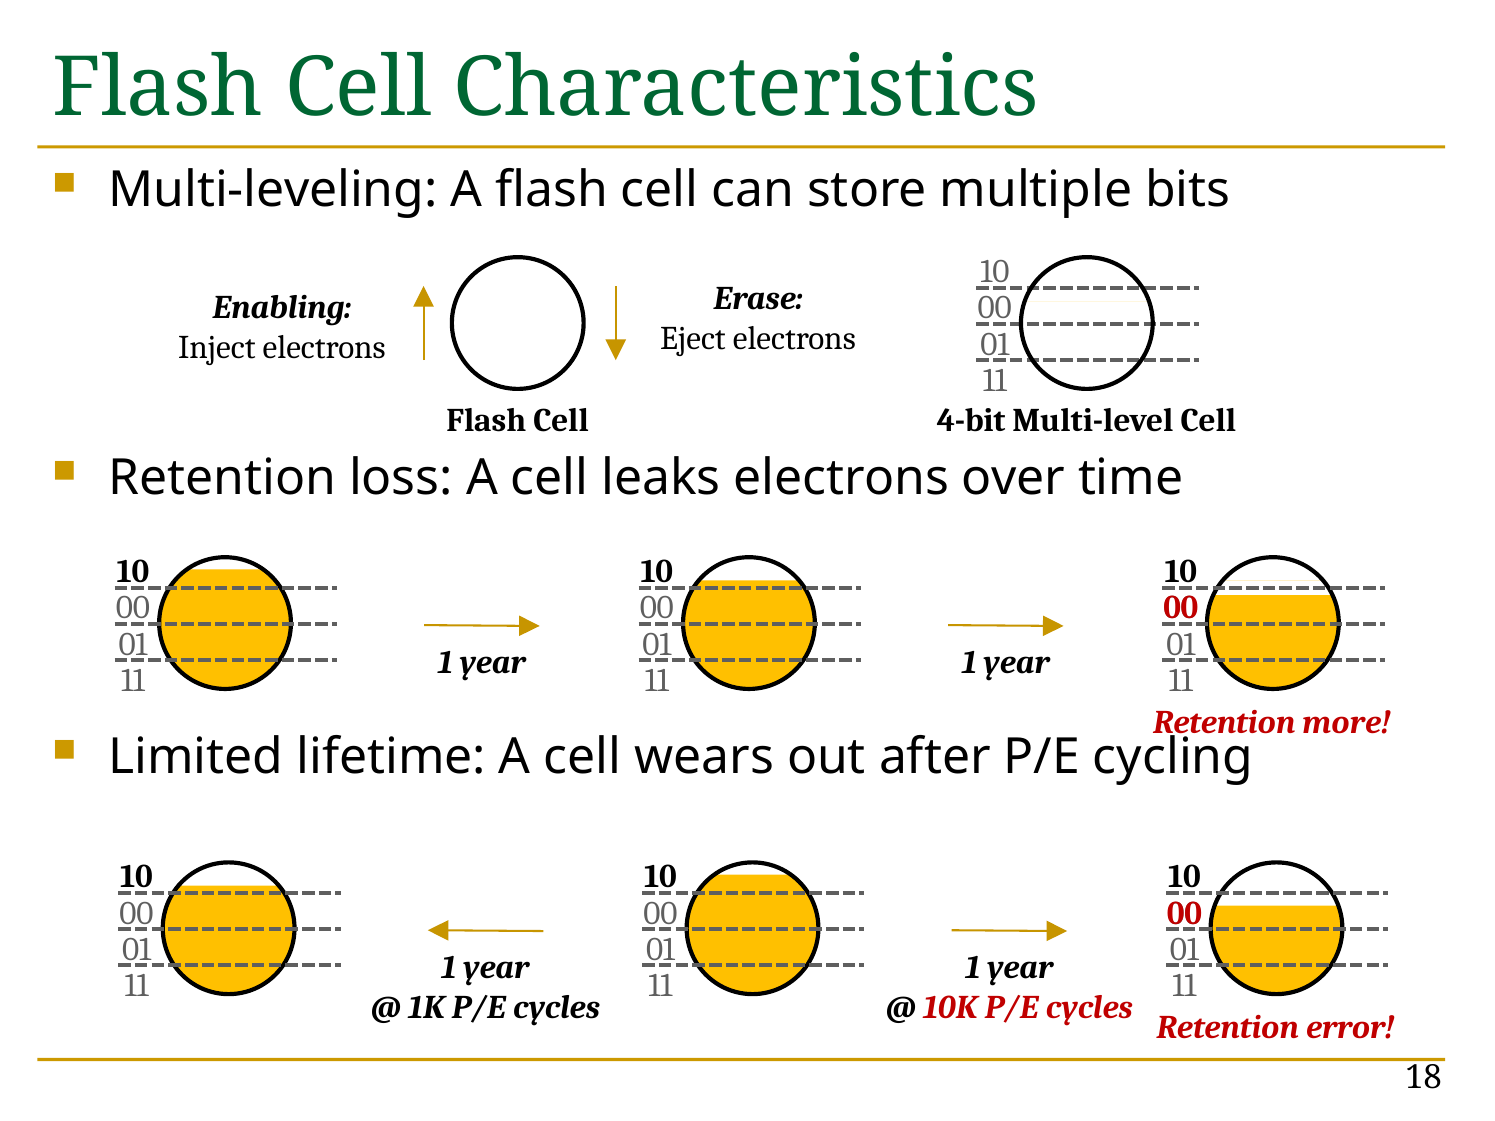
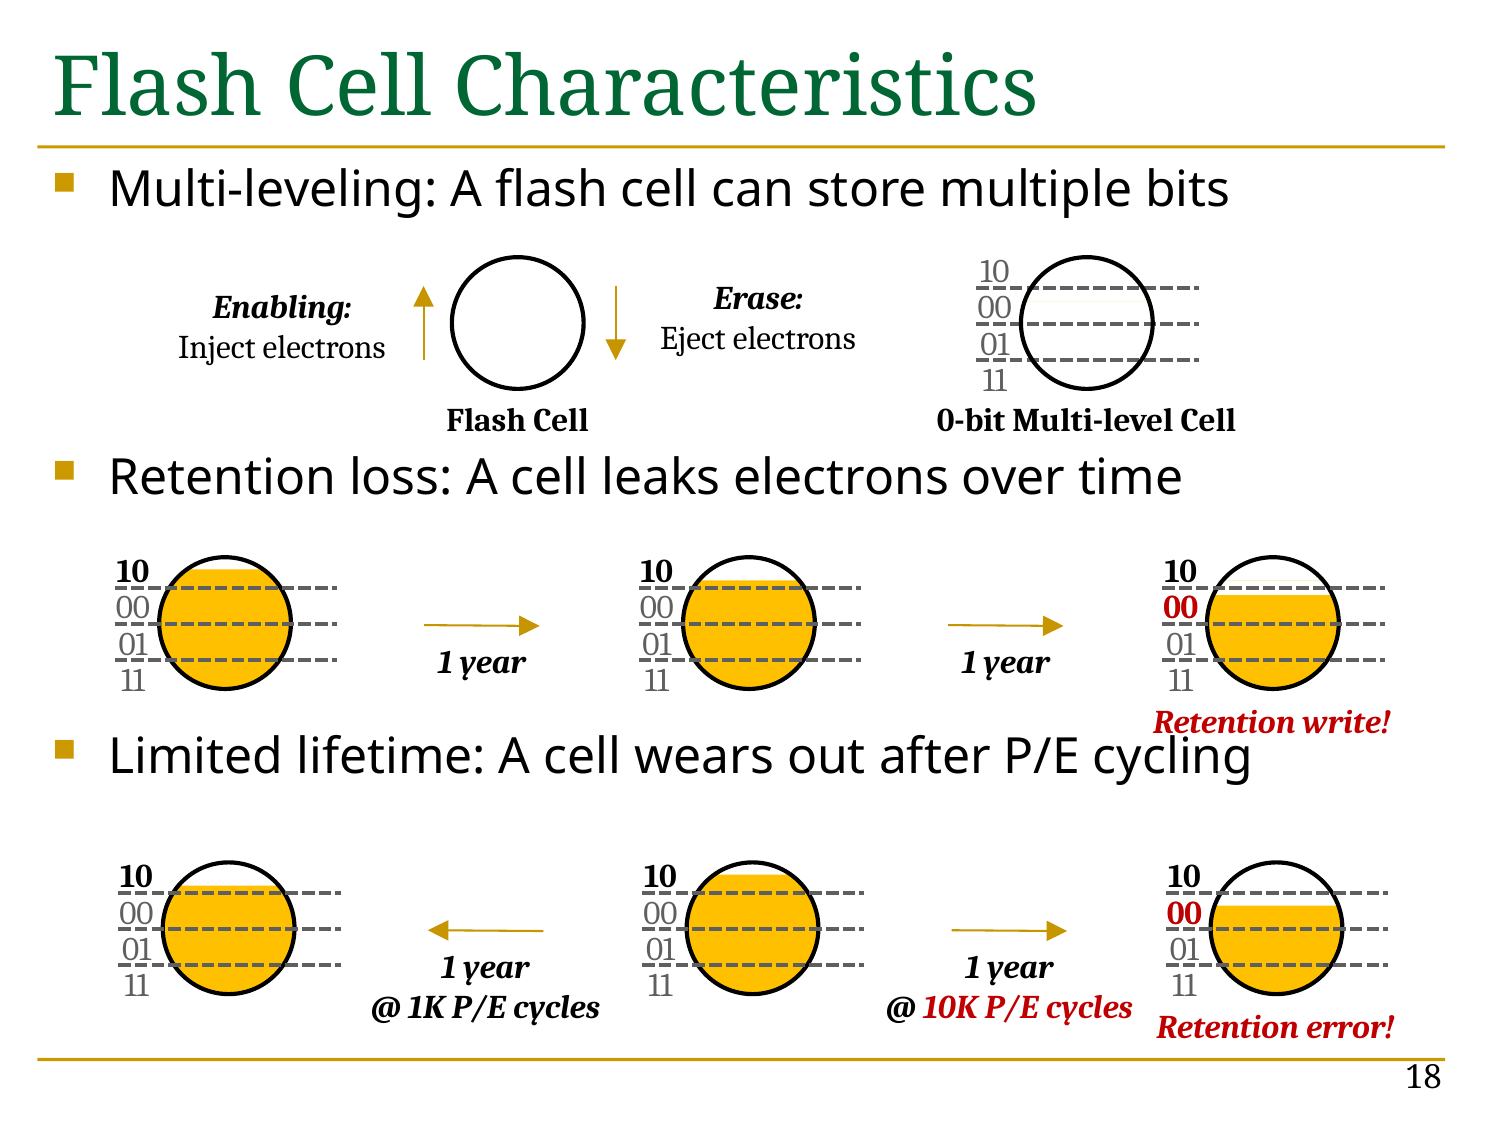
4-bit: 4-bit -> 0-bit
more: more -> write
